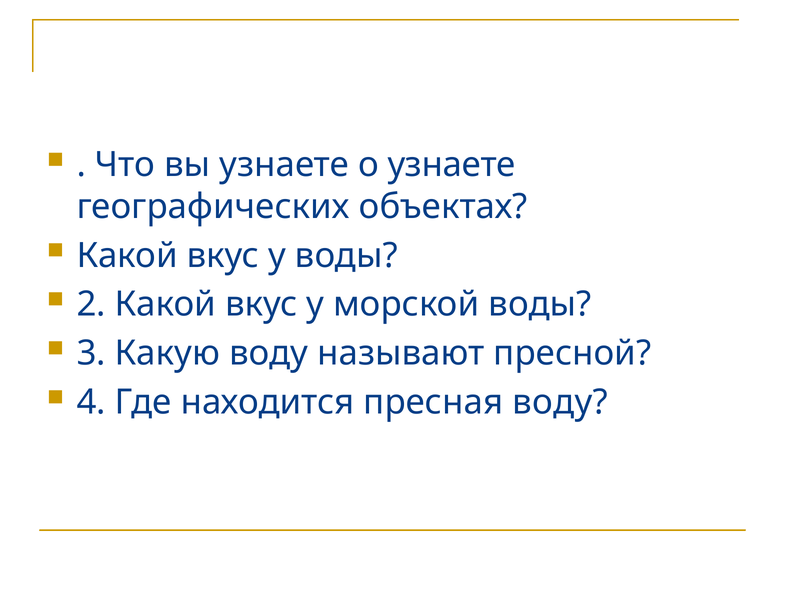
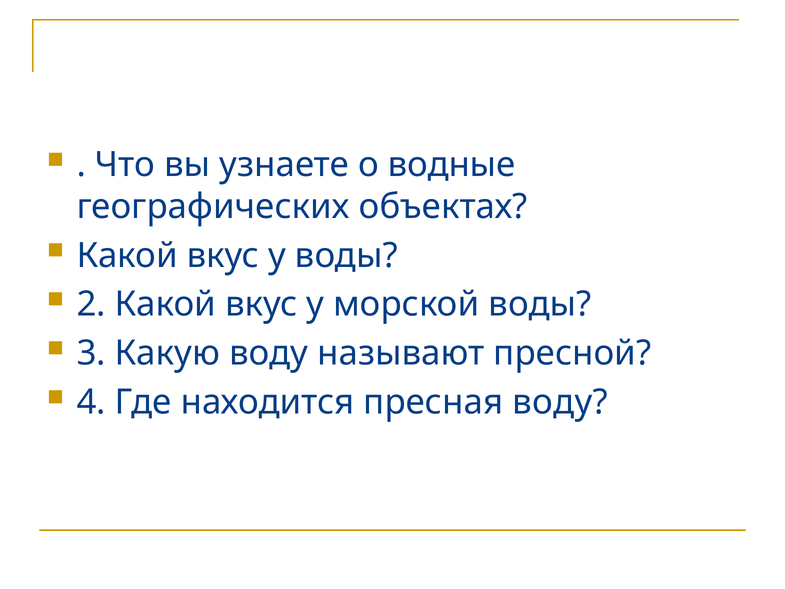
о узнаете: узнаете -> водные
